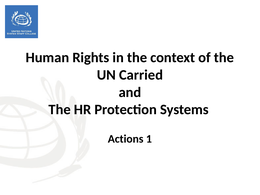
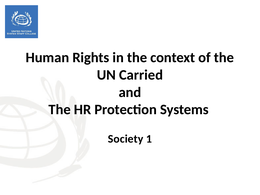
Actions: Actions -> Society
